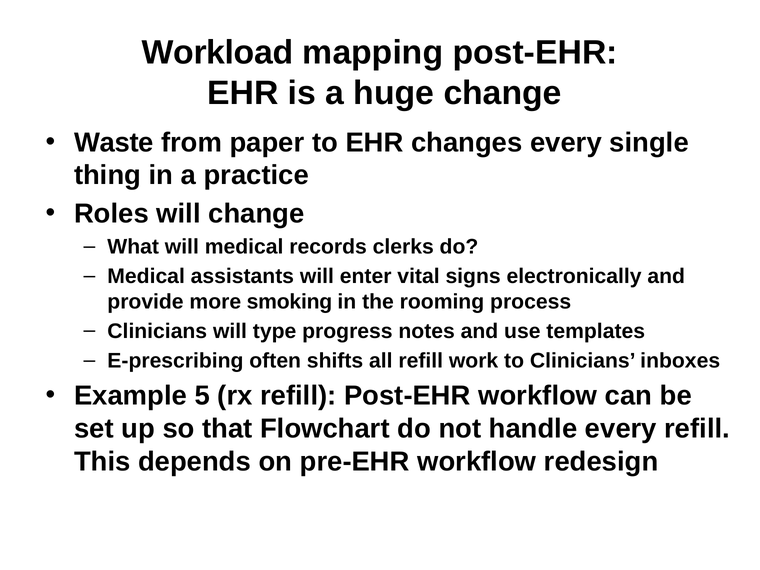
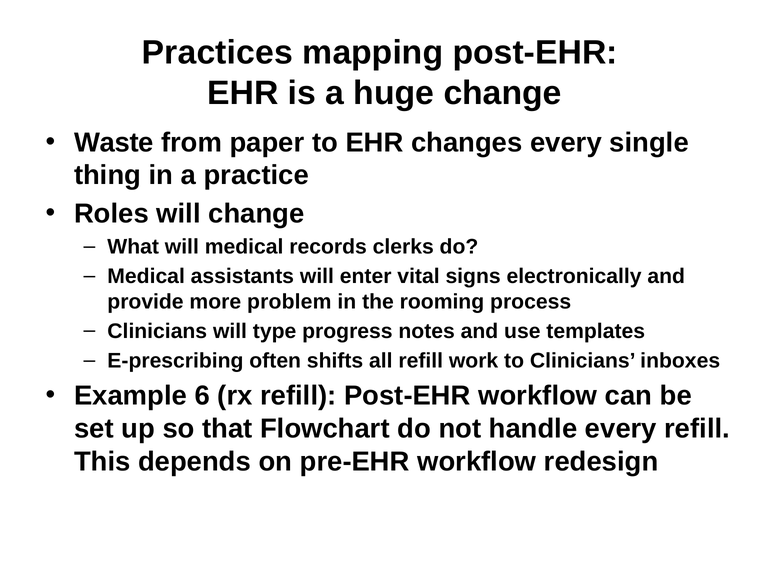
Workload: Workload -> Practices
smoking: smoking -> problem
5: 5 -> 6
